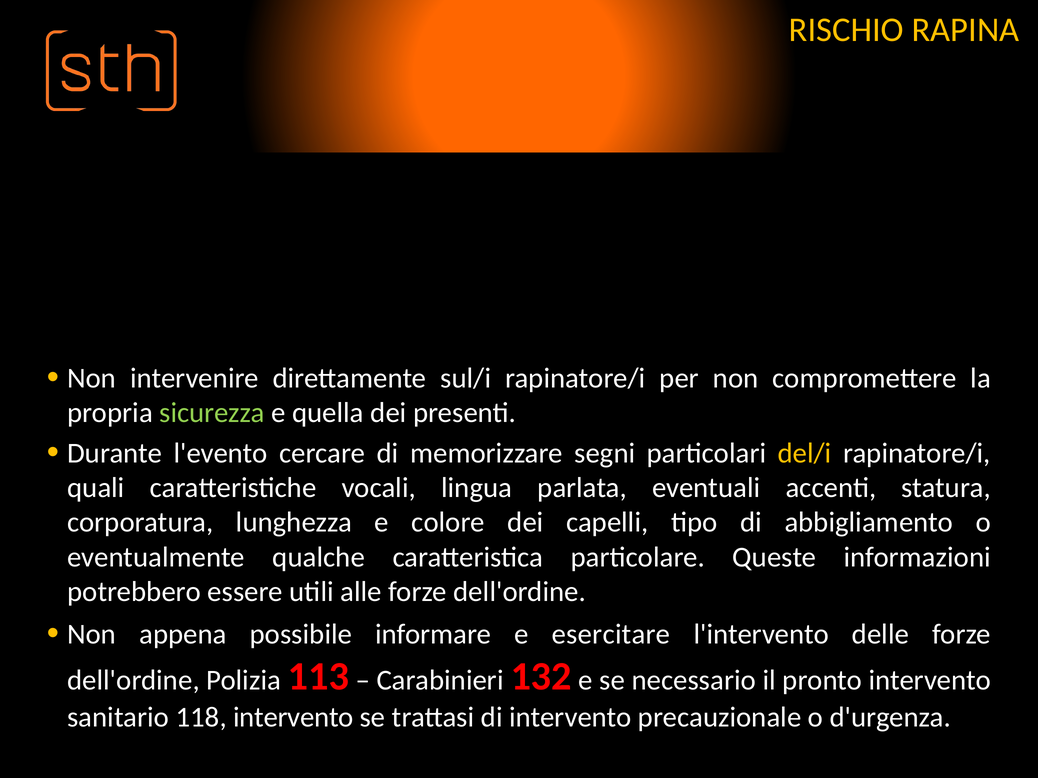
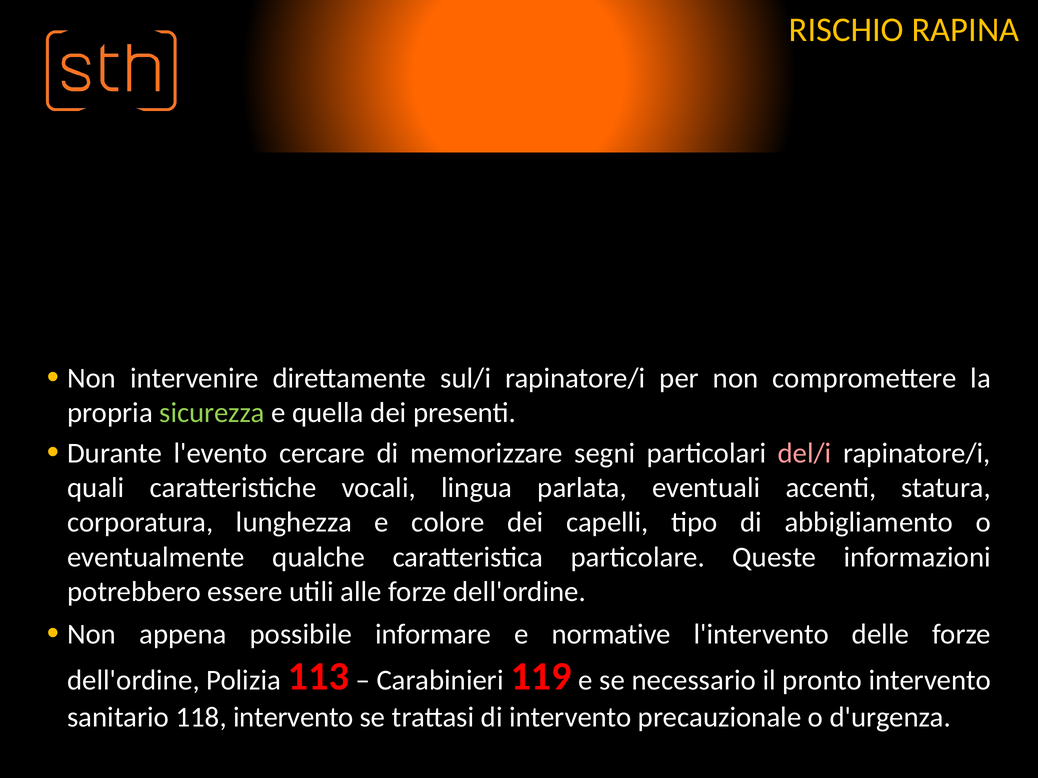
del/i colour: yellow -> pink
esercitare: esercitare -> normative
132: 132 -> 119
